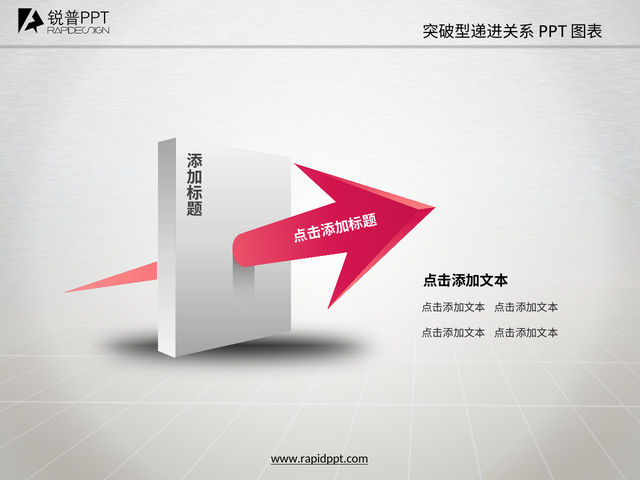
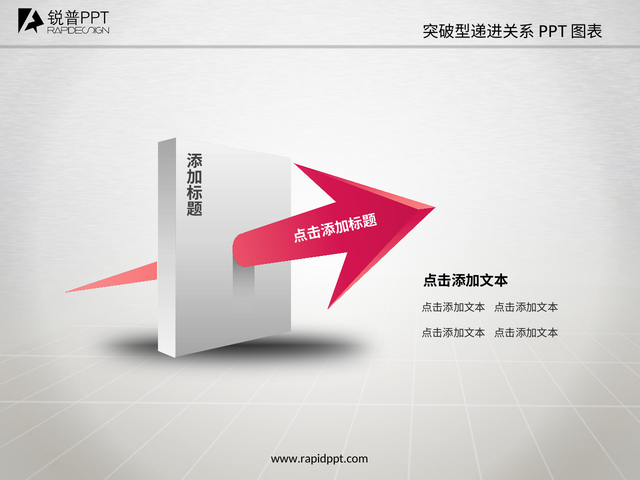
www.rapidppt.com underline: present -> none
